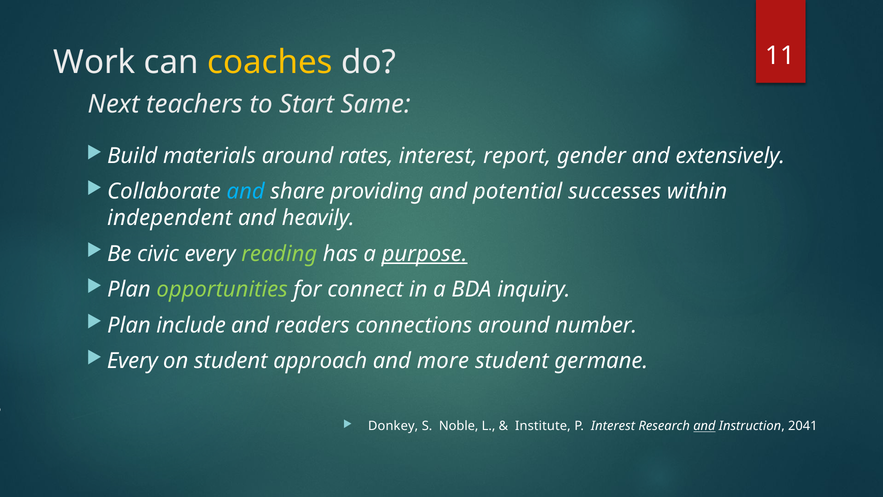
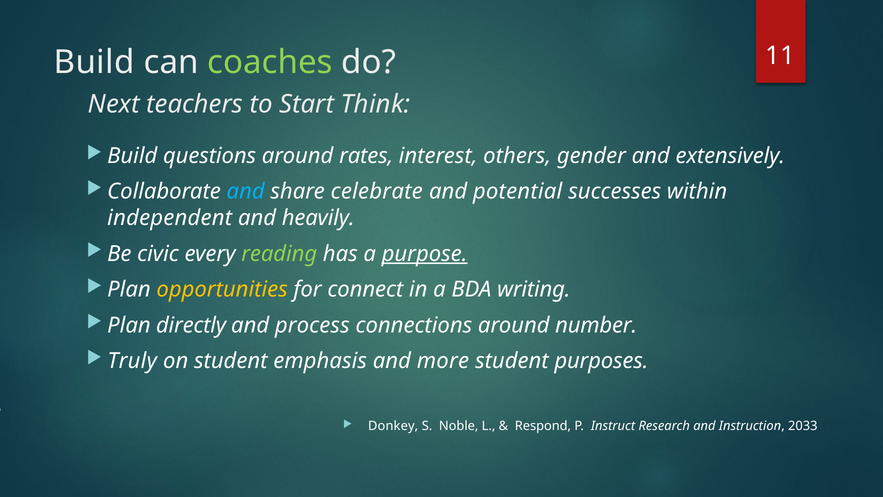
Work at (94, 62): Work -> Build
coaches colour: yellow -> light green
Same: Same -> Think
materials: materials -> questions
report: report -> others
providing: providing -> celebrate
opportunities colour: light green -> yellow
inquiry: inquiry -> writing
include: include -> directly
readers: readers -> process
Every at (132, 361): Every -> Truly
approach: approach -> emphasis
germane: germane -> purposes
Institute: Institute -> Respond
P Interest: Interest -> Instruct
and at (704, 426) underline: present -> none
2041: 2041 -> 2033
